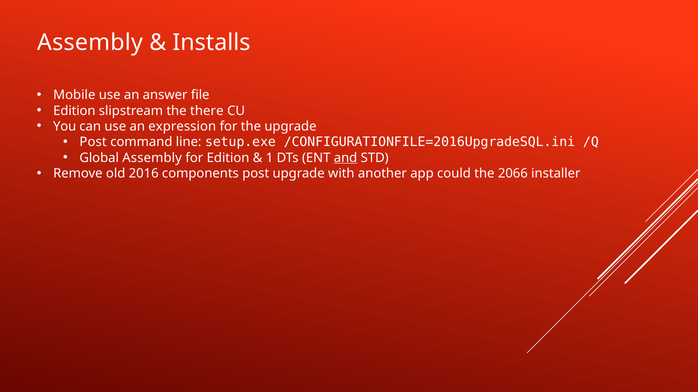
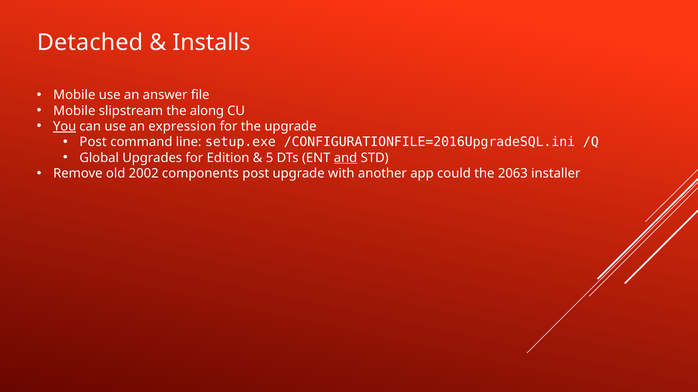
Assembly at (90, 43): Assembly -> Detached
Edition at (74, 111): Edition -> Mobile
there: there -> along
You underline: none -> present
Global Assembly: Assembly -> Upgrades
1: 1 -> 5
2016: 2016 -> 2002
2066: 2066 -> 2063
